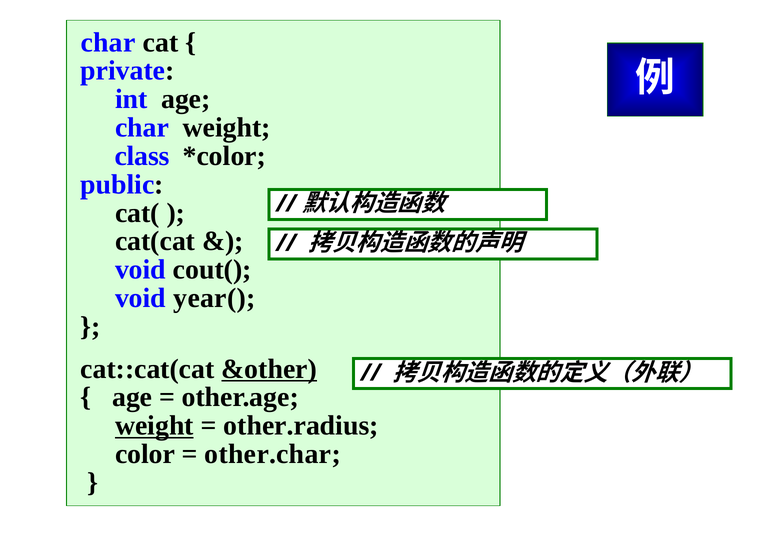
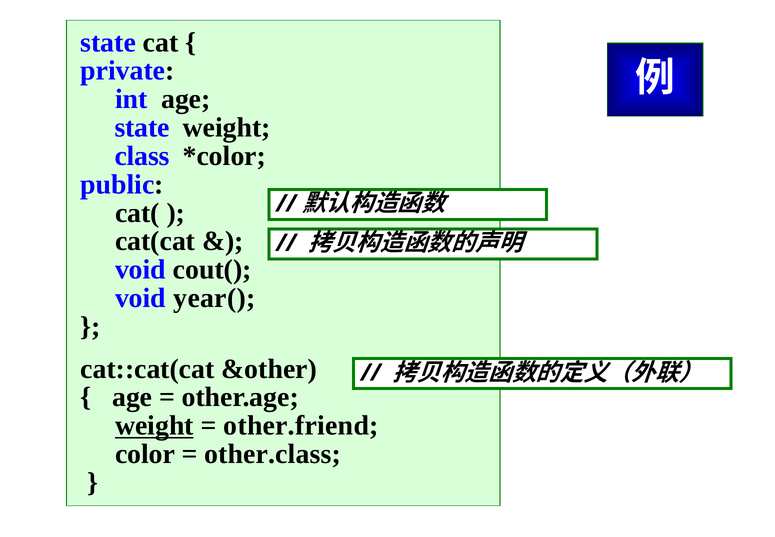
char at (108, 42): char -> state
char at (142, 127): char -> state
&other underline: present -> none
other.radius: other.radius -> other.friend
other.char: other.char -> other.class
